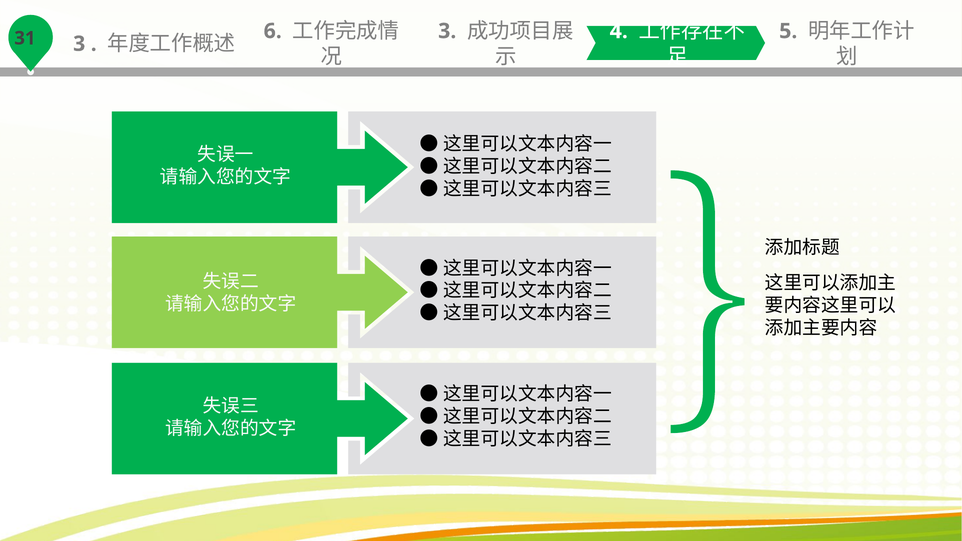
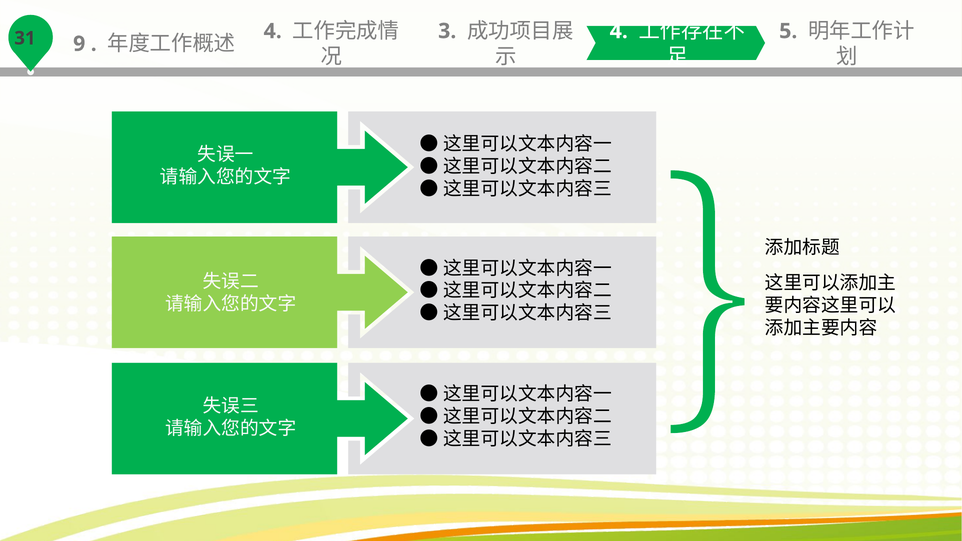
3 at (79, 44): 3 -> 9
6 at (273, 31): 6 -> 4
